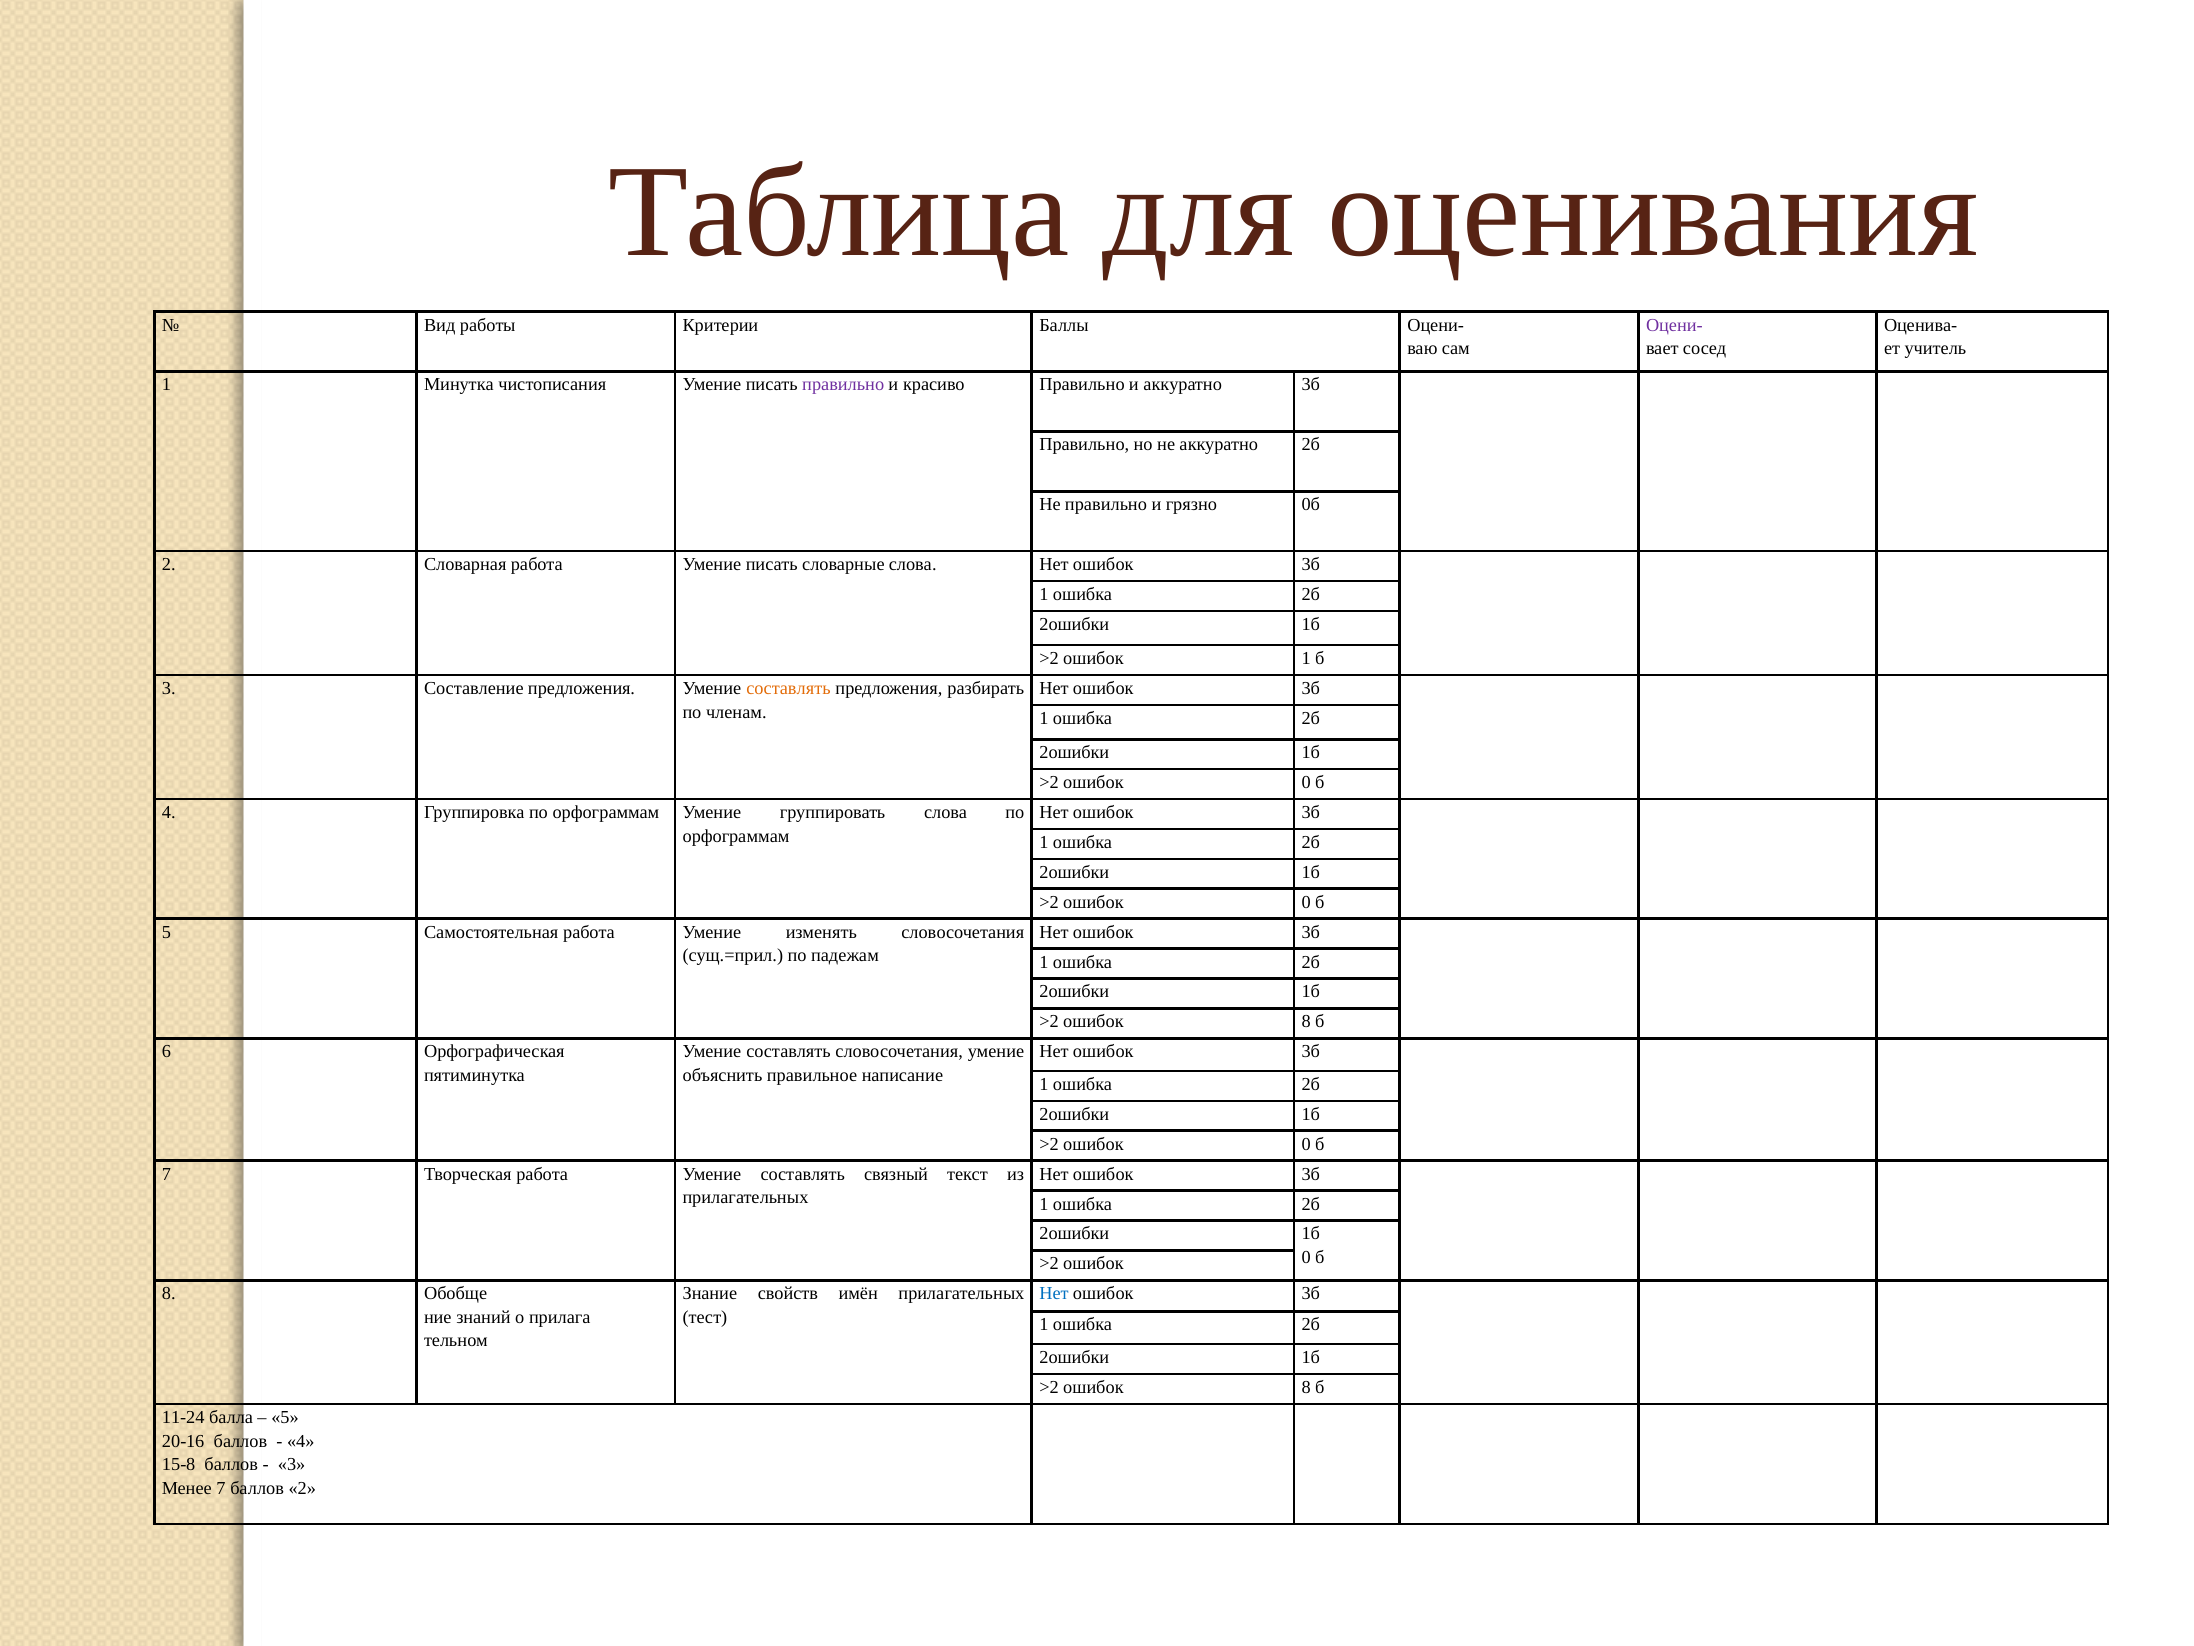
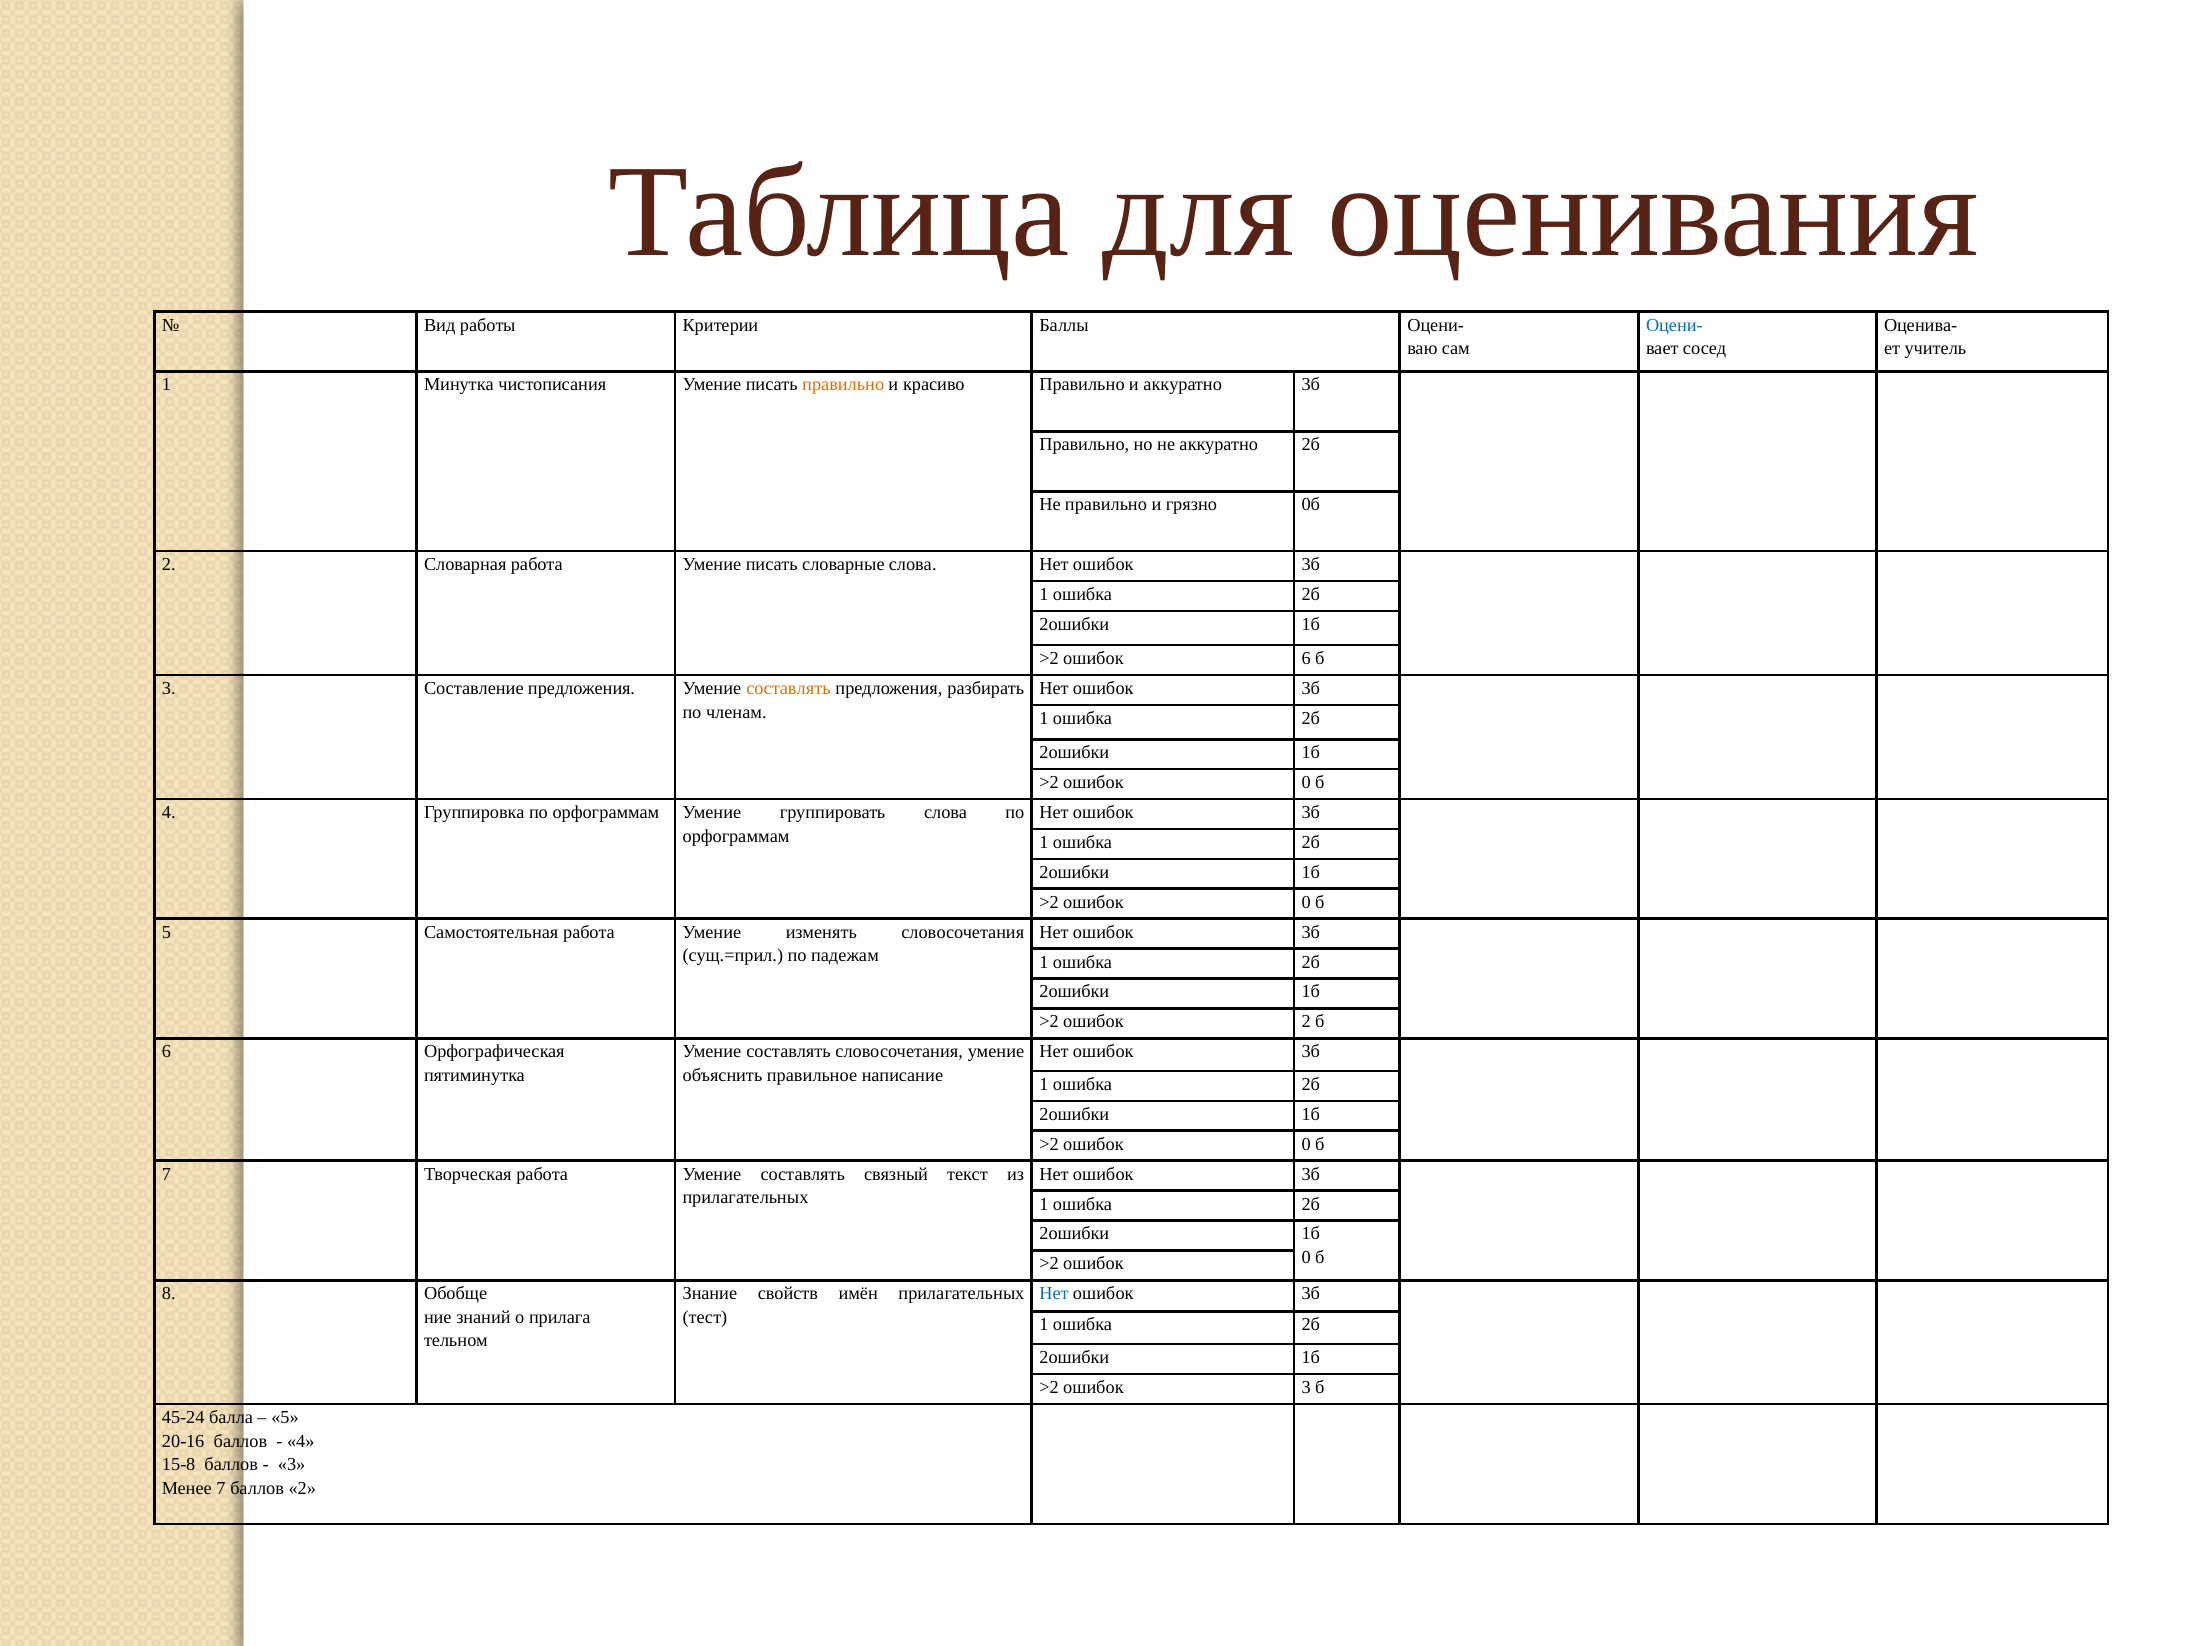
Оцени- at (1674, 325) colour: purple -> blue
правильно at (843, 385) colour: purple -> orange
ошибок 1: 1 -> 6
8 at (1306, 1022): 8 -> 2
8 at (1306, 1387): 8 -> 3
11-24: 11-24 -> 45-24
